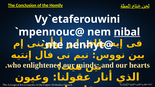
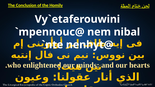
nibal underline: present -> none
